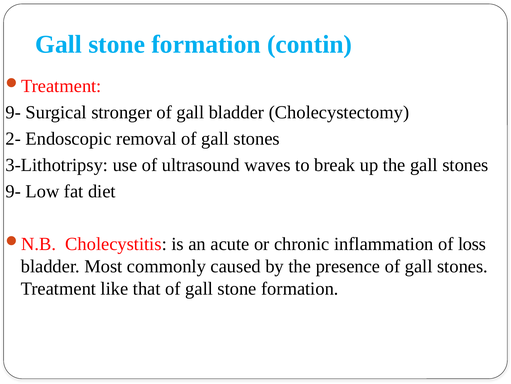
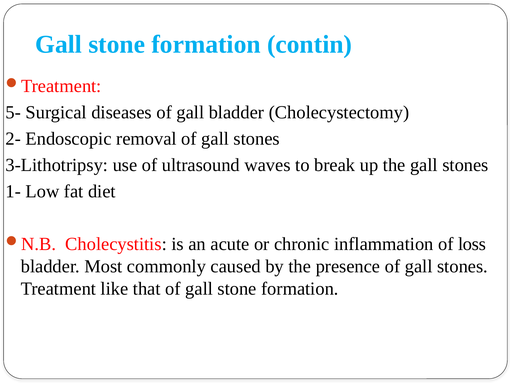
9- at (13, 112): 9- -> 5-
stronger: stronger -> diseases
9- at (13, 191): 9- -> 1-
